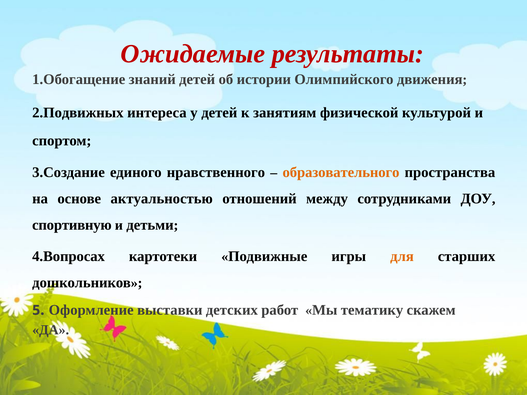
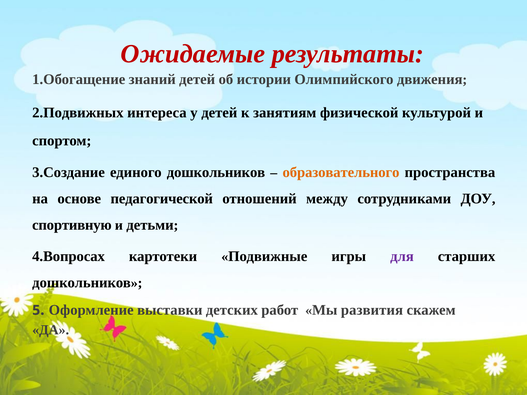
единого нравственного: нравственного -> дошкольников
актуальностью: актуальностью -> педагогической
для colour: orange -> purple
тематику: тематику -> развития
